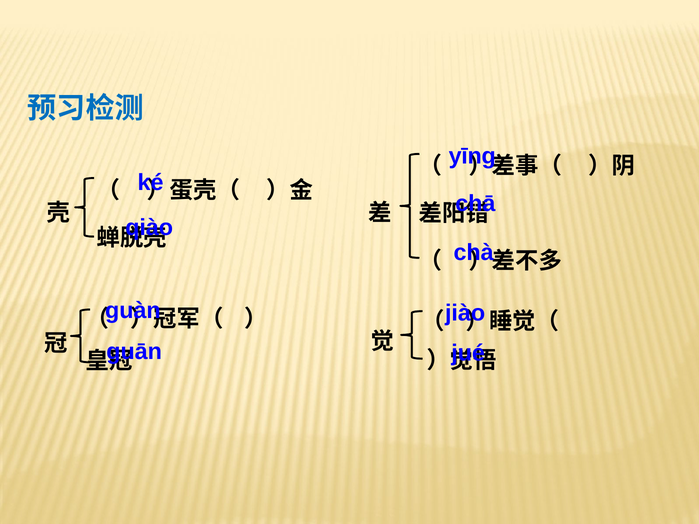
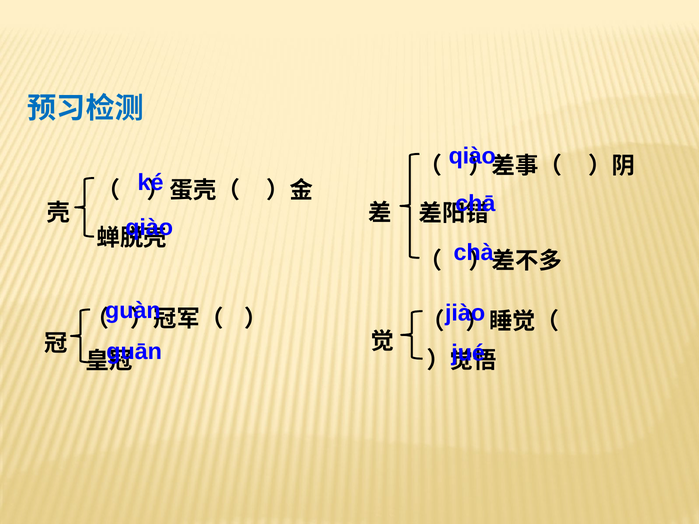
yīnɡ at (472, 156): yīnɡ -> qiào
